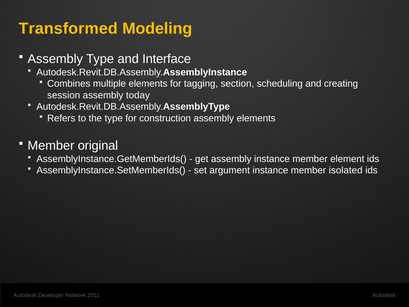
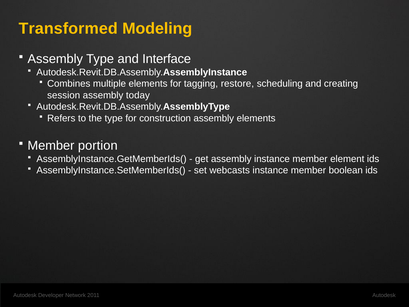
section: section -> restore
original: original -> portion
argument: argument -> webcasts
isolated: isolated -> boolean
